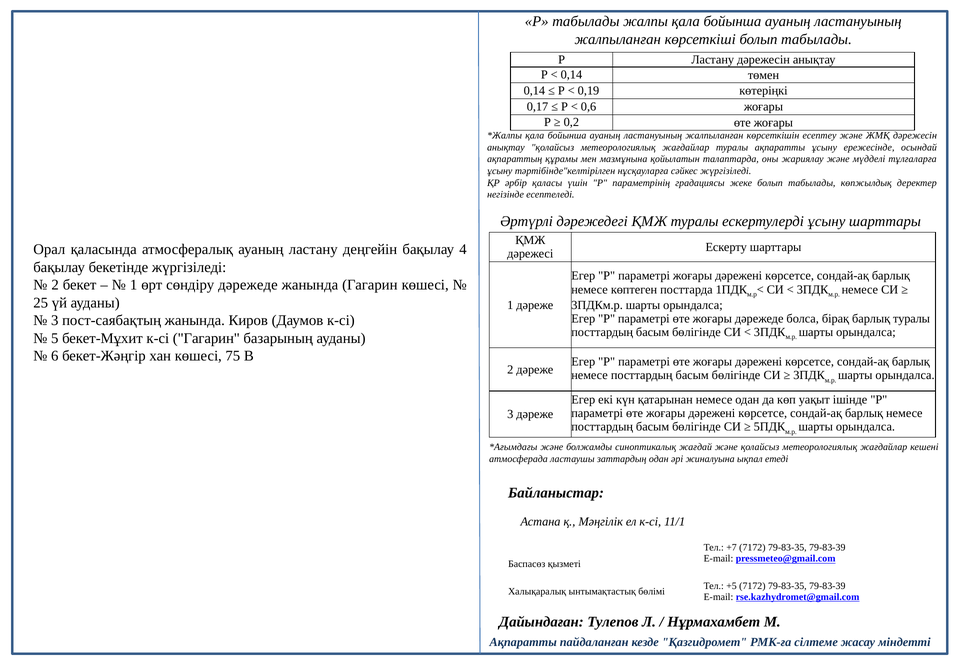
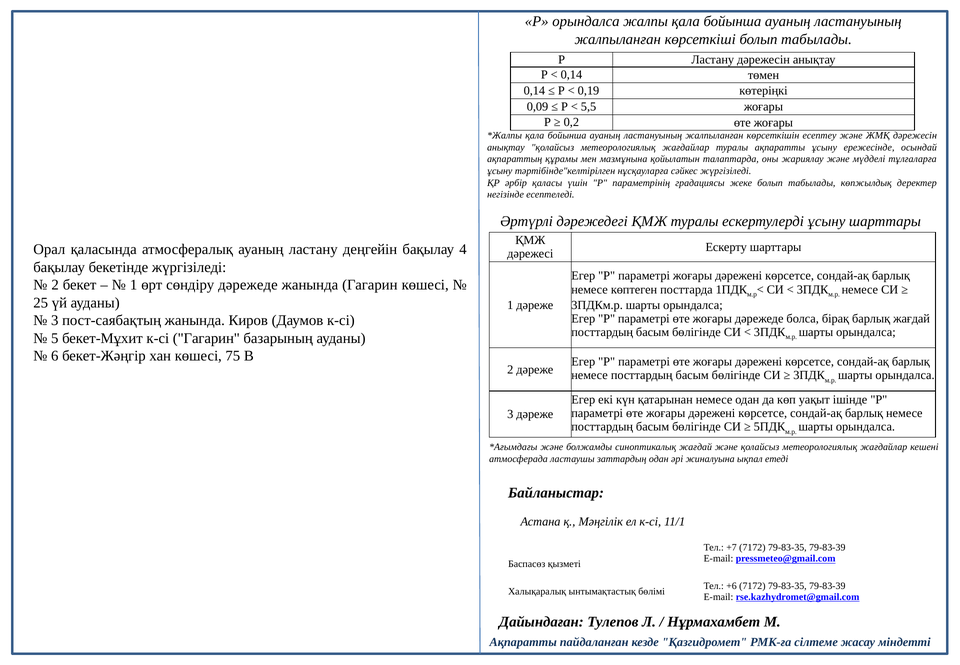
Р табылады: табылады -> орындалса
0,17: 0,17 -> 0,09
0,6: 0,6 -> 5,5
барлық туралы: туралы -> жағдай
+5: +5 -> +6
